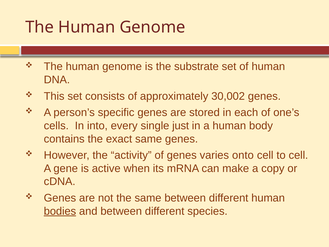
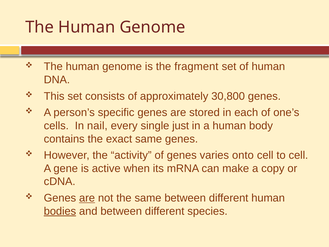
substrate: substrate -> fragment
30,002: 30,002 -> 30,800
into: into -> nail
are at (87, 198) underline: none -> present
